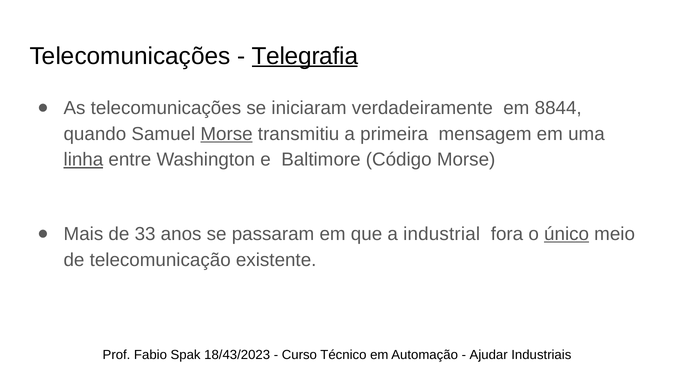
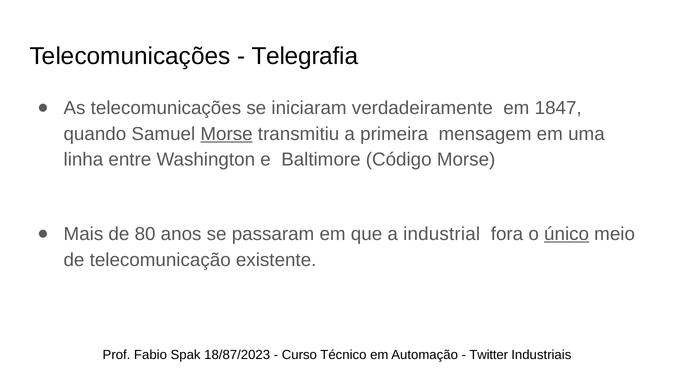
Telegrafia underline: present -> none
8844: 8844 -> 1847
linha underline: present -> none
33: 33 -> 80
18/43/2023: 18/43/2023 -> 18/87/2023
Ajudar: Ajudar -> Twitter
